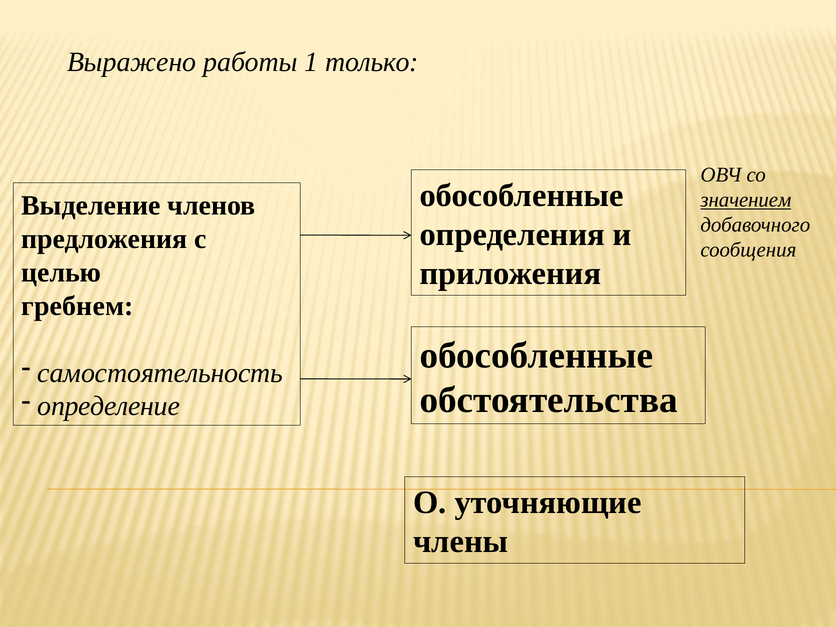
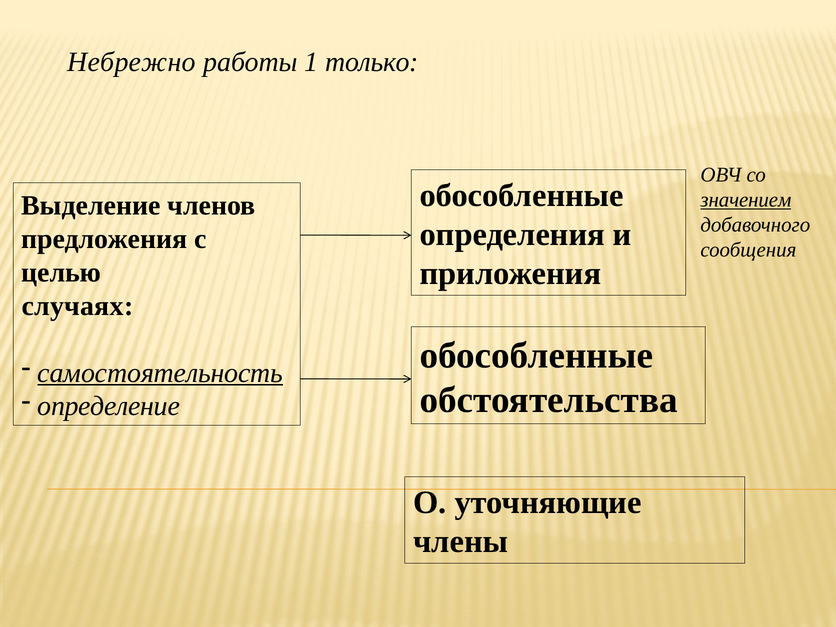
Выражено: Выражено -> Небрежно
гребнем: гребнем -> случаях
самостоятельность underline: none -> present
